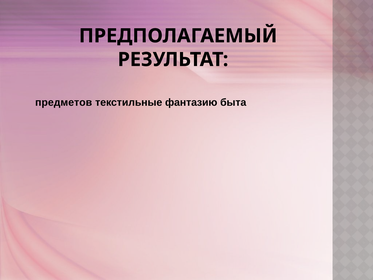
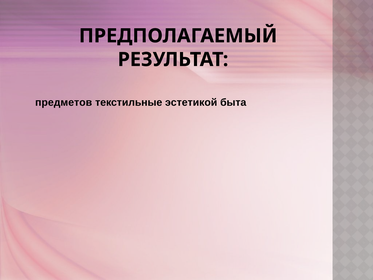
фантазию: фантазию -> эстетикой
